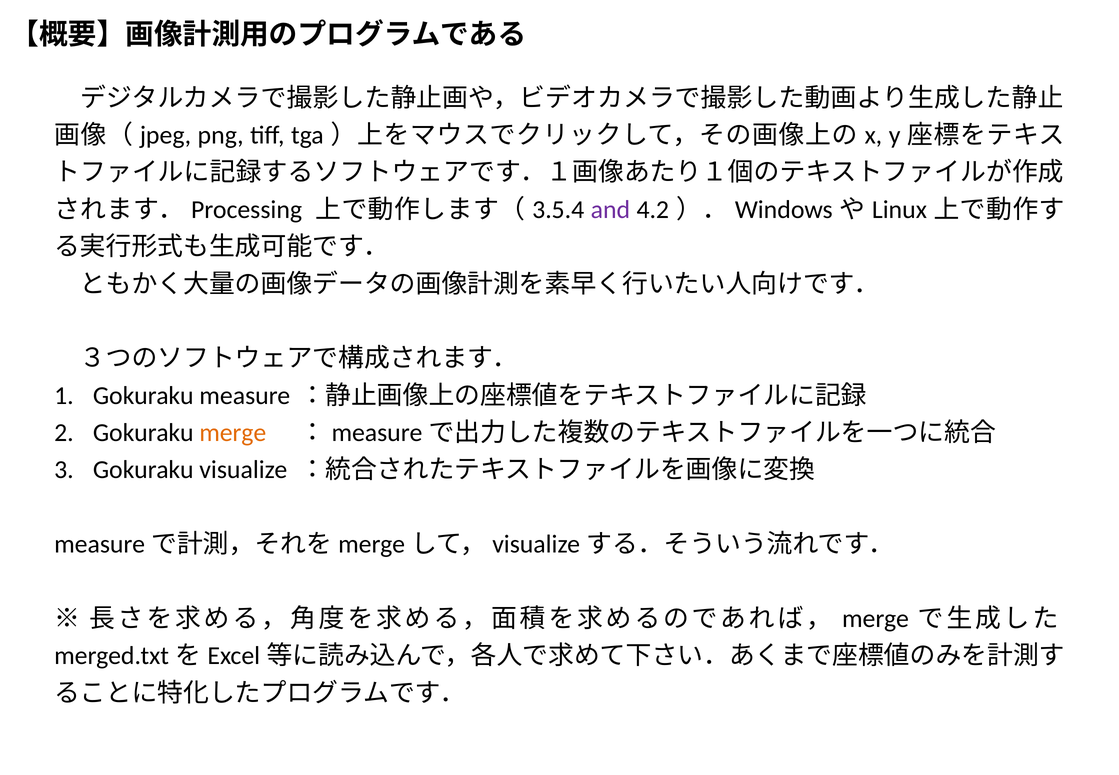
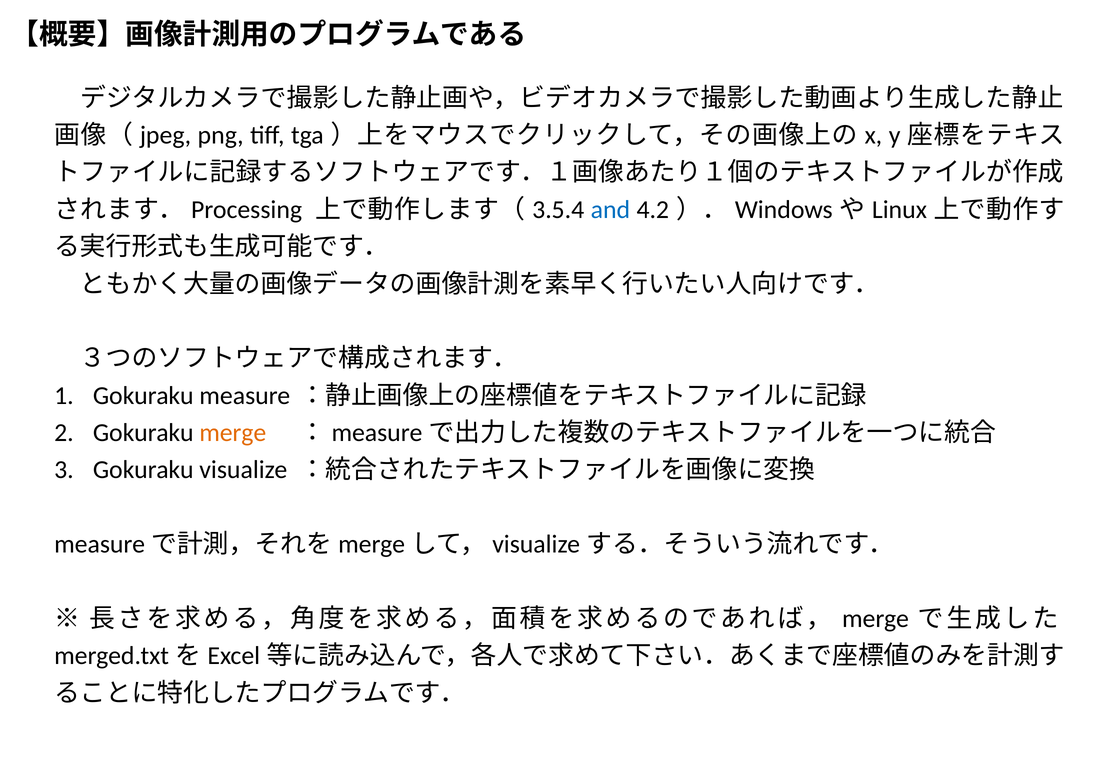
and colour: purple -> blue
